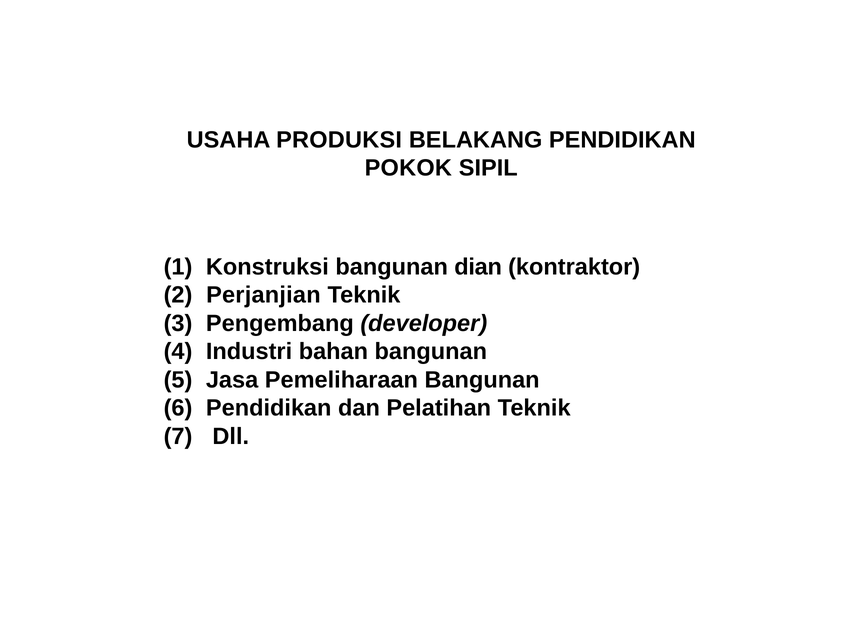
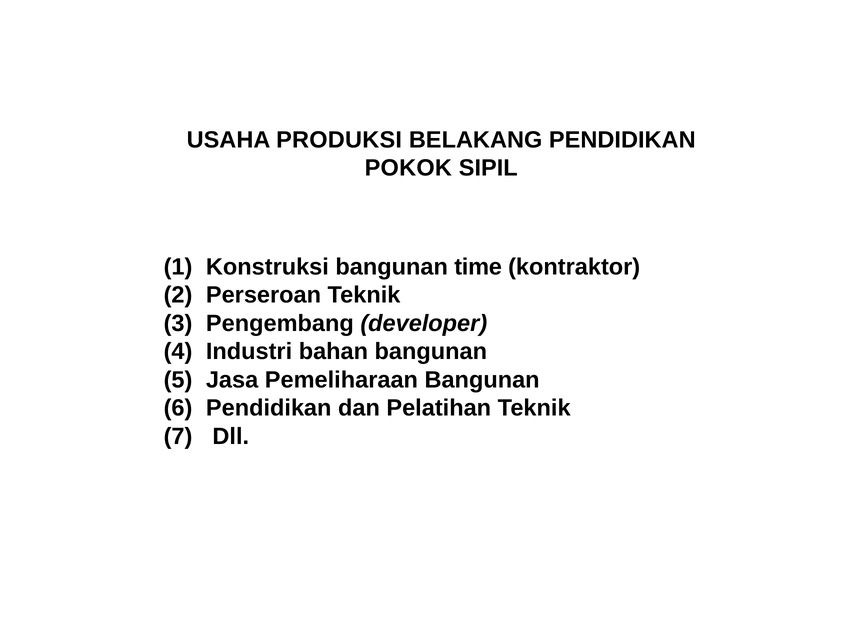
dian: dian -> time
Perjanjian: Perjanjian -> Perseroan
